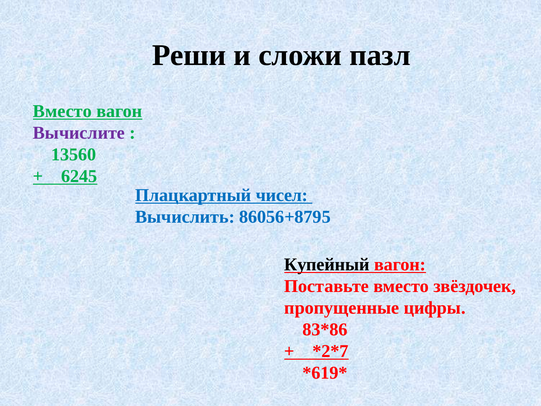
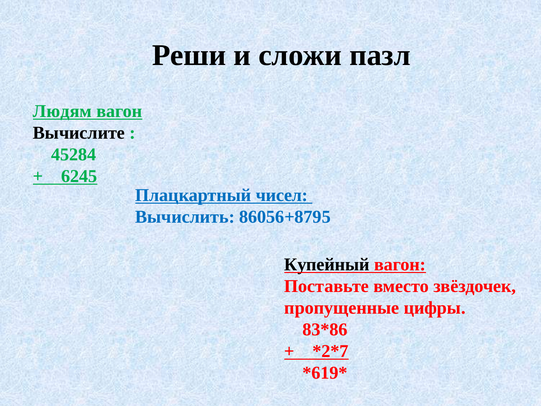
Вместо at (62, 111): Вместо -> Людям
Вычислите colour: purple -> black
13560: 13560 -> 45284
